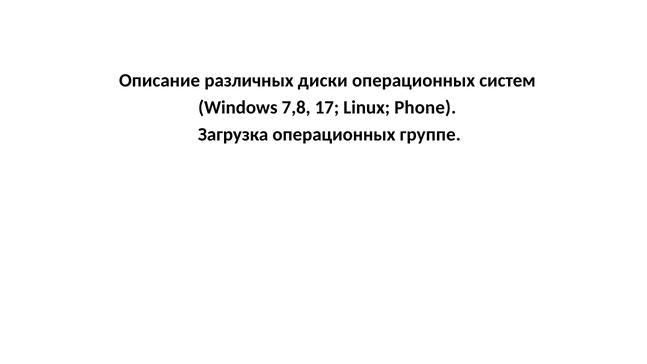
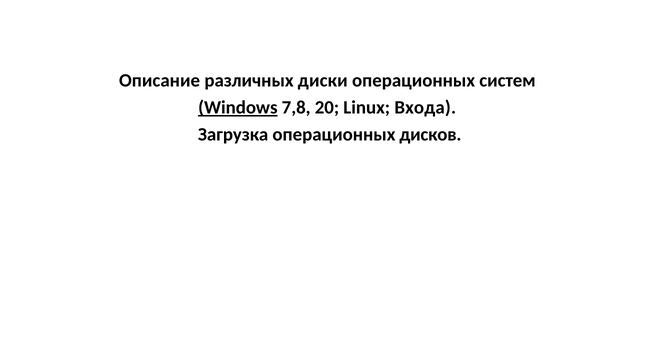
Windows underline: none -> present
17: 17 -> 20
Phone: Phone -> Входа
группе: группе -> дисков
